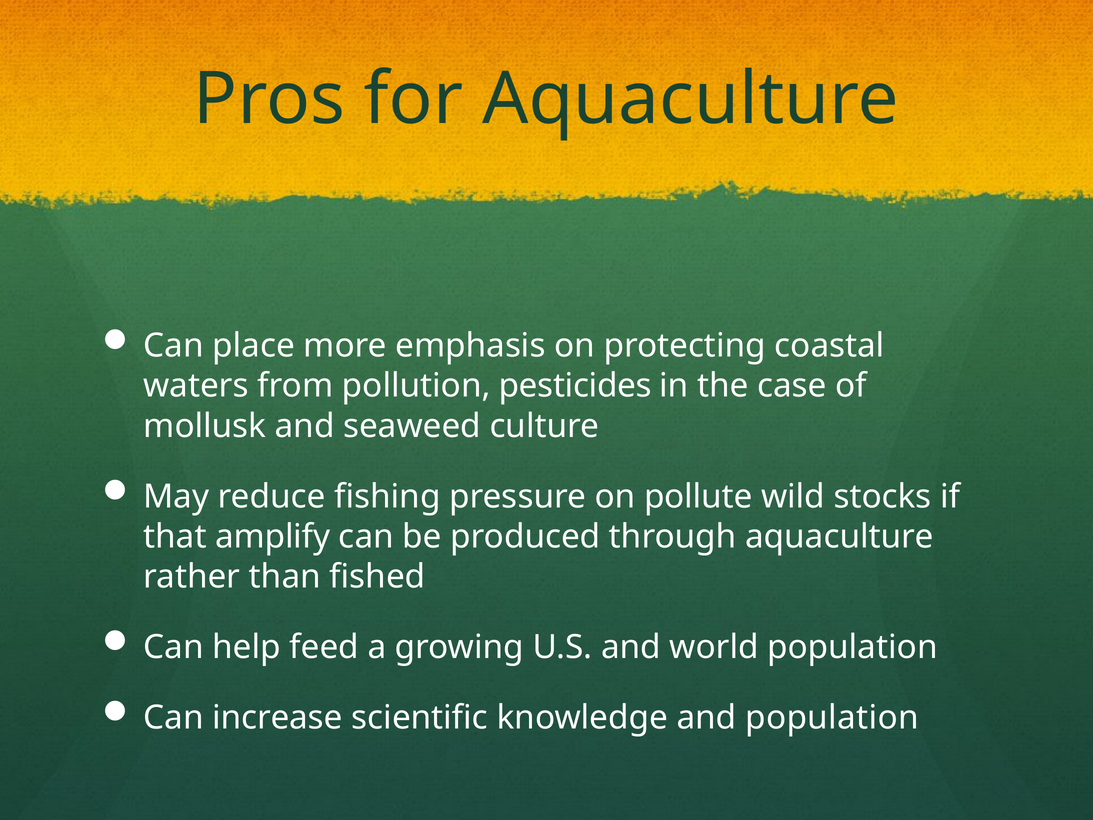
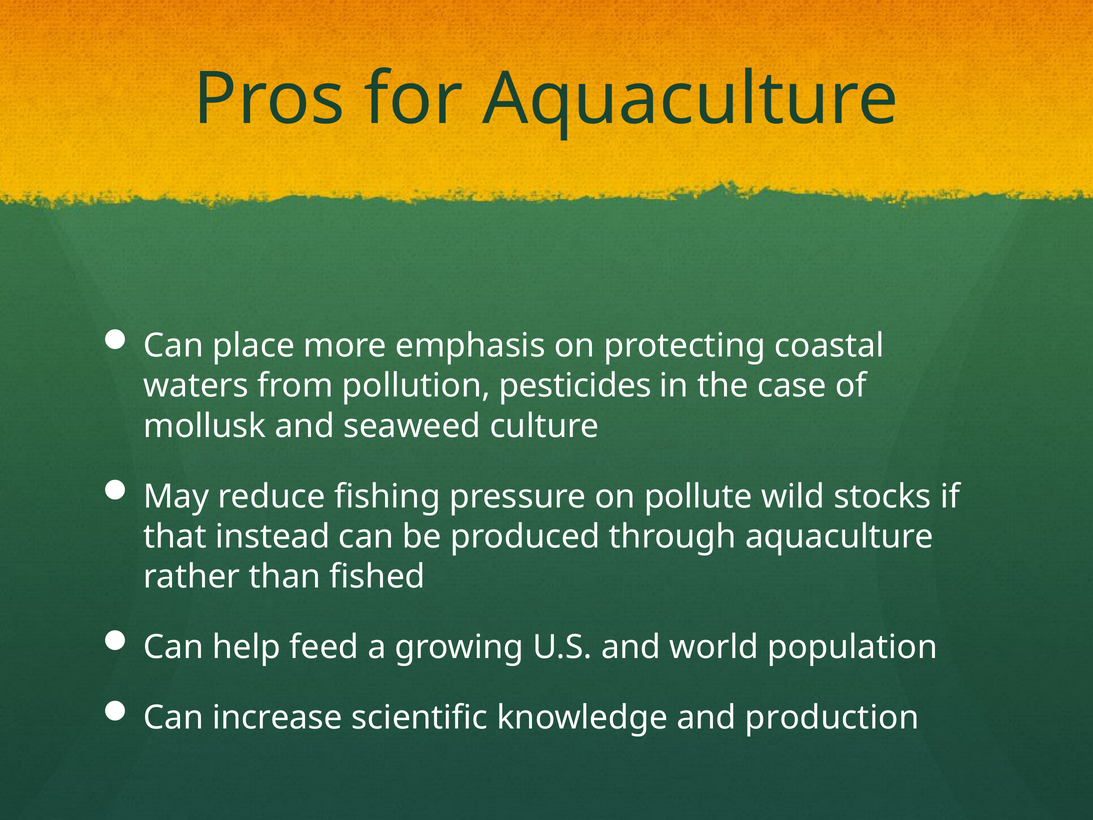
amplify: amplify -> instead
and population: population -> production
